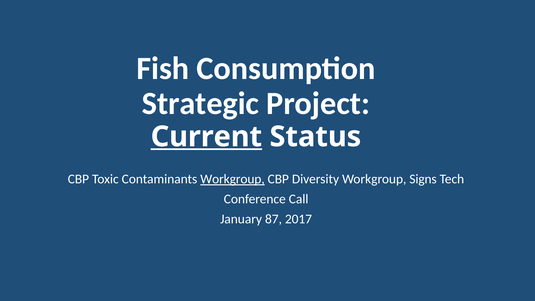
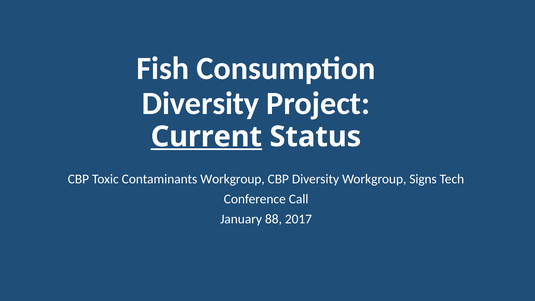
Strategic at (200, 104): Strategic -> Diversity
Workgroup at (233, 179) underline: present -> none
87: 87 -> 88
